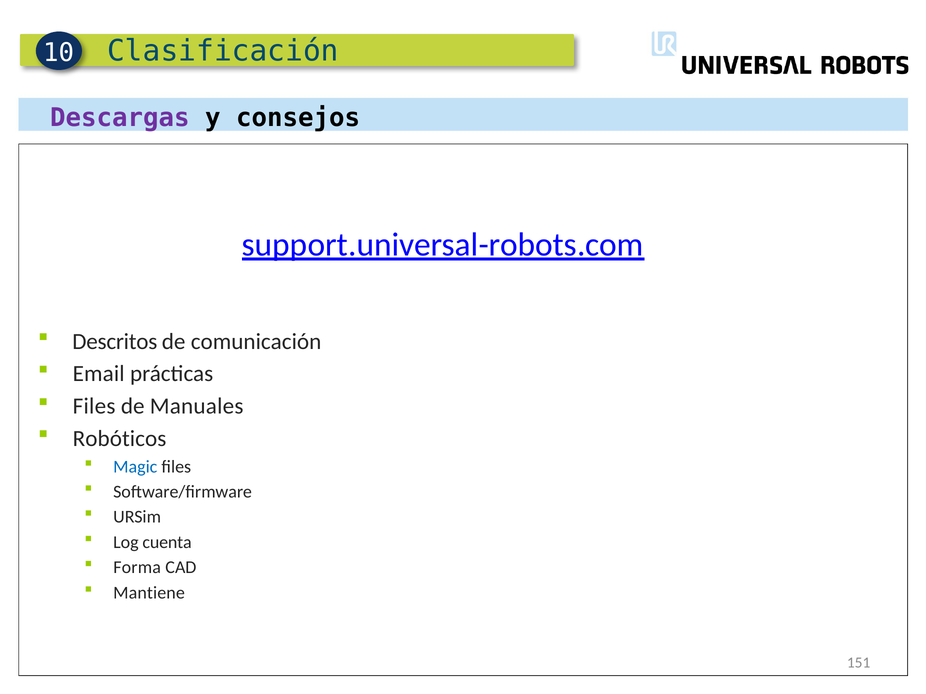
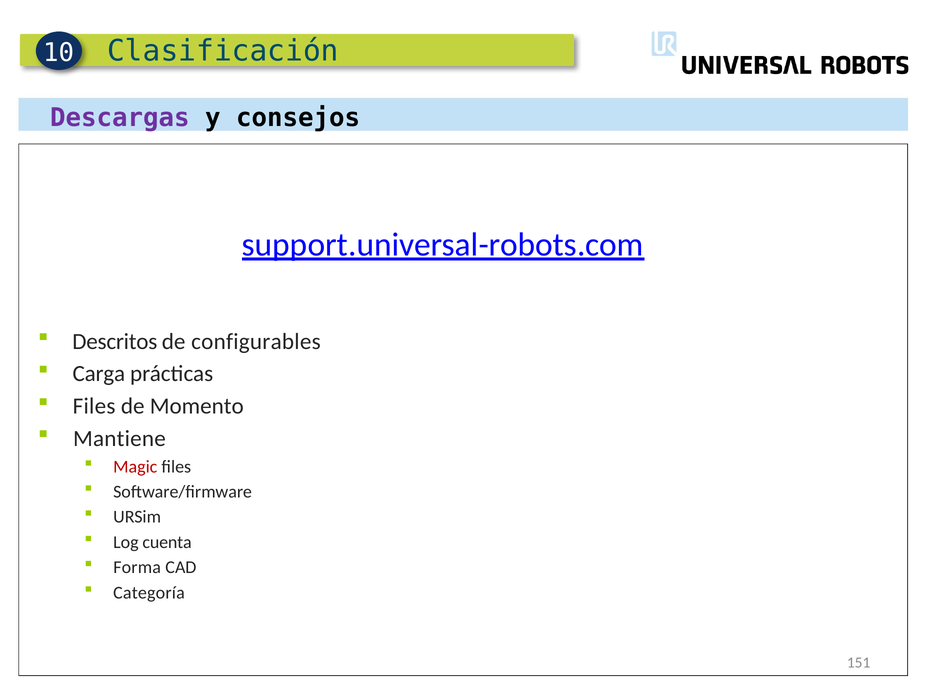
comunicación: comunicación -> configurables
Email: Email -> Carga
Manuales: Manuales -> Momento
Robóticos: Robóticos -> Mantiene
Magic colour: blue -> red
Mantiene: Mantiene -> Categoría
